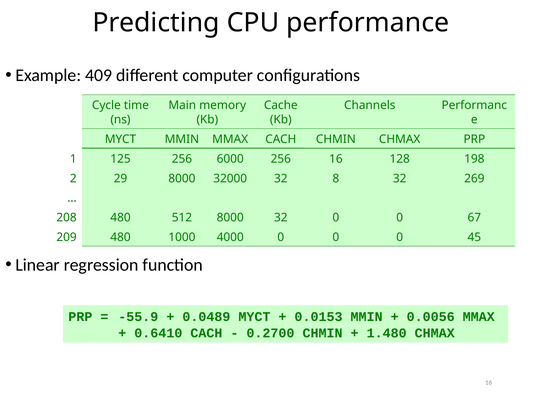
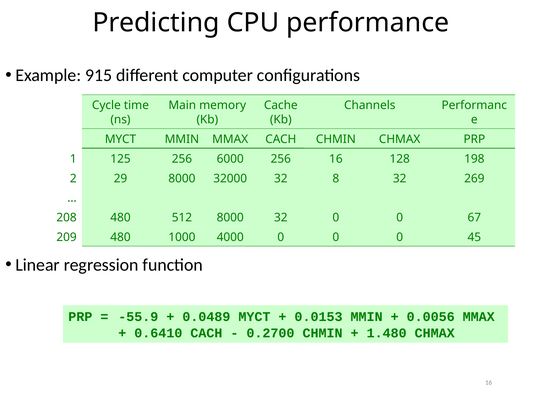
409: 409 -> 915
